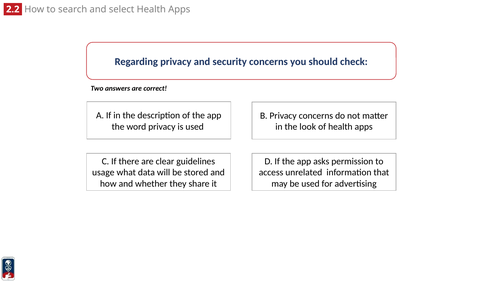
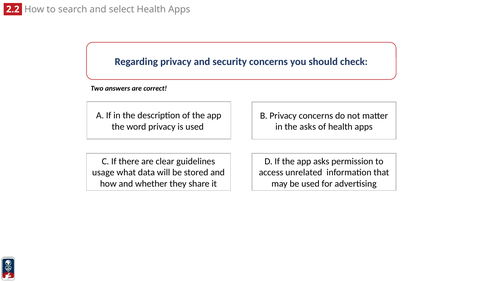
the look: look -> asks
